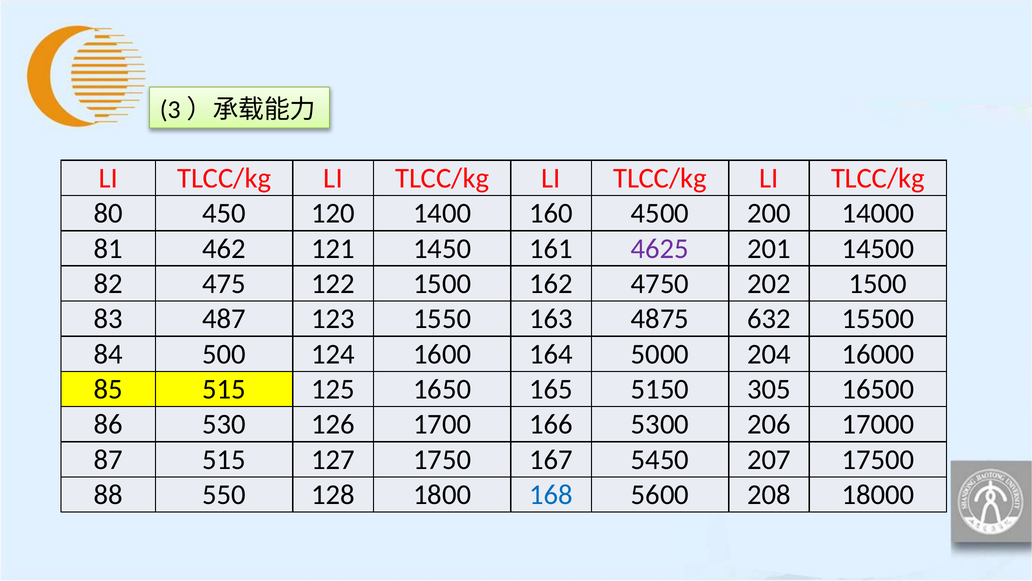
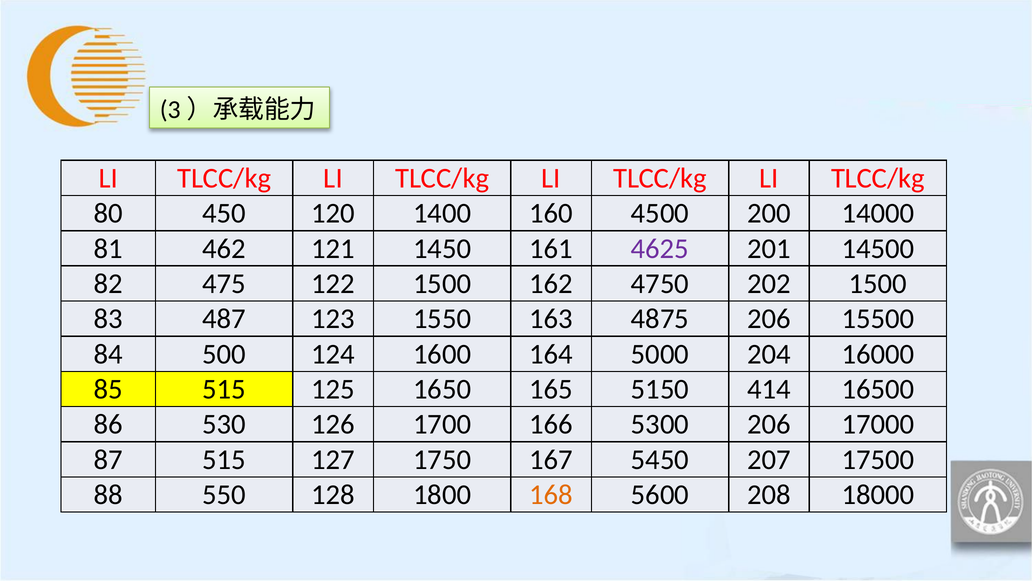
4875 632: 632 -> 206
305: 305 -> 414
168 colour: blue -> orange
